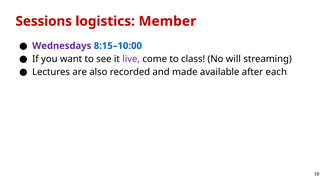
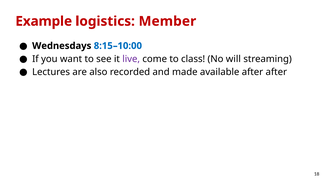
Sessions: Sessions -> Example
Wednesdays colour: purple -> black
after each: each -> after
